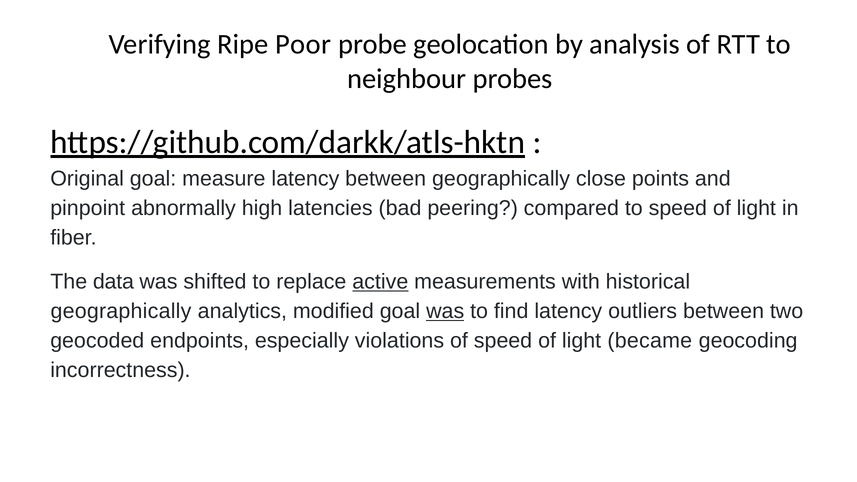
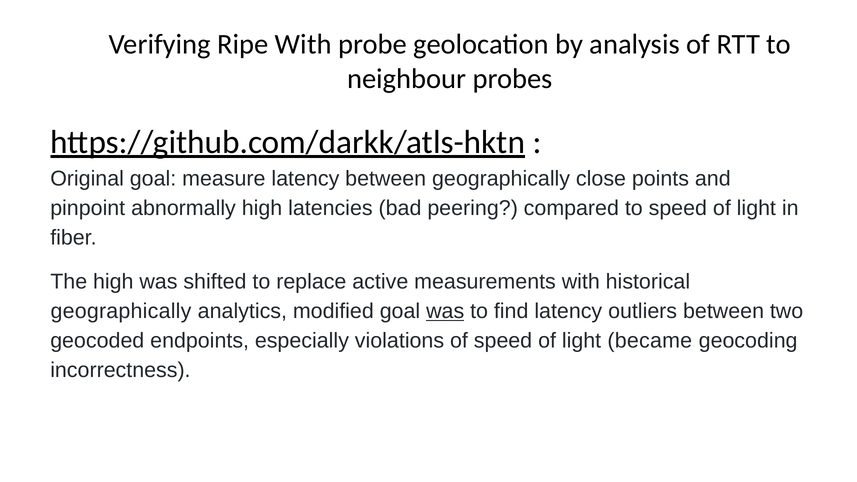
Ripe Poor: Poor -> With
The data: data -> high
active underline: present -> none
